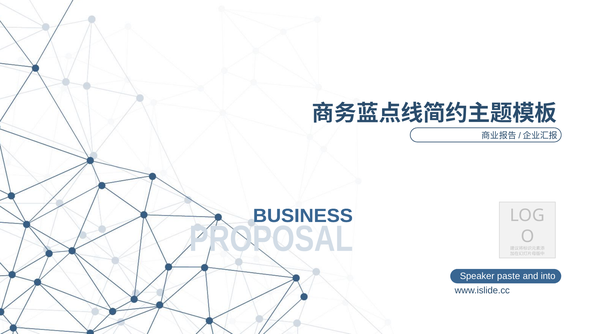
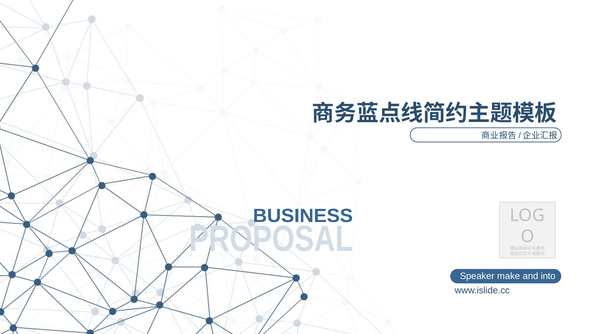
paste: paste -> make
